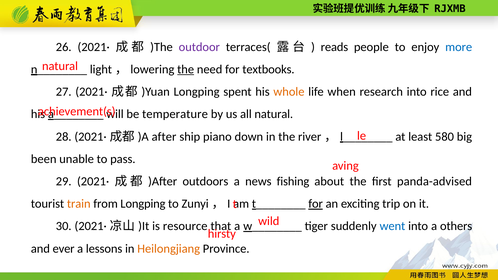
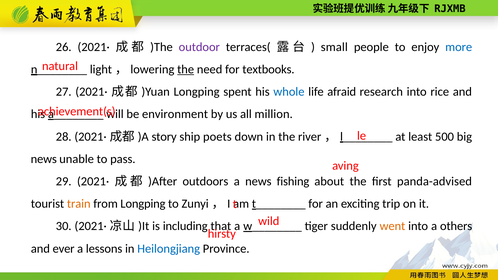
reads: reads -> small
whole colour: orange -> blue
when: when -> afraid
temperature: temperature -> environment
all natural: natural -> million
after: after -> story
piano: piano -> poets
580: 580 -> 500
been at (44, 159): been -> news
for at (316, 204) underline: present -> none
resource: resource -> including
went colour: blue -> orange
Heilongjiang colour: orange -> blue
